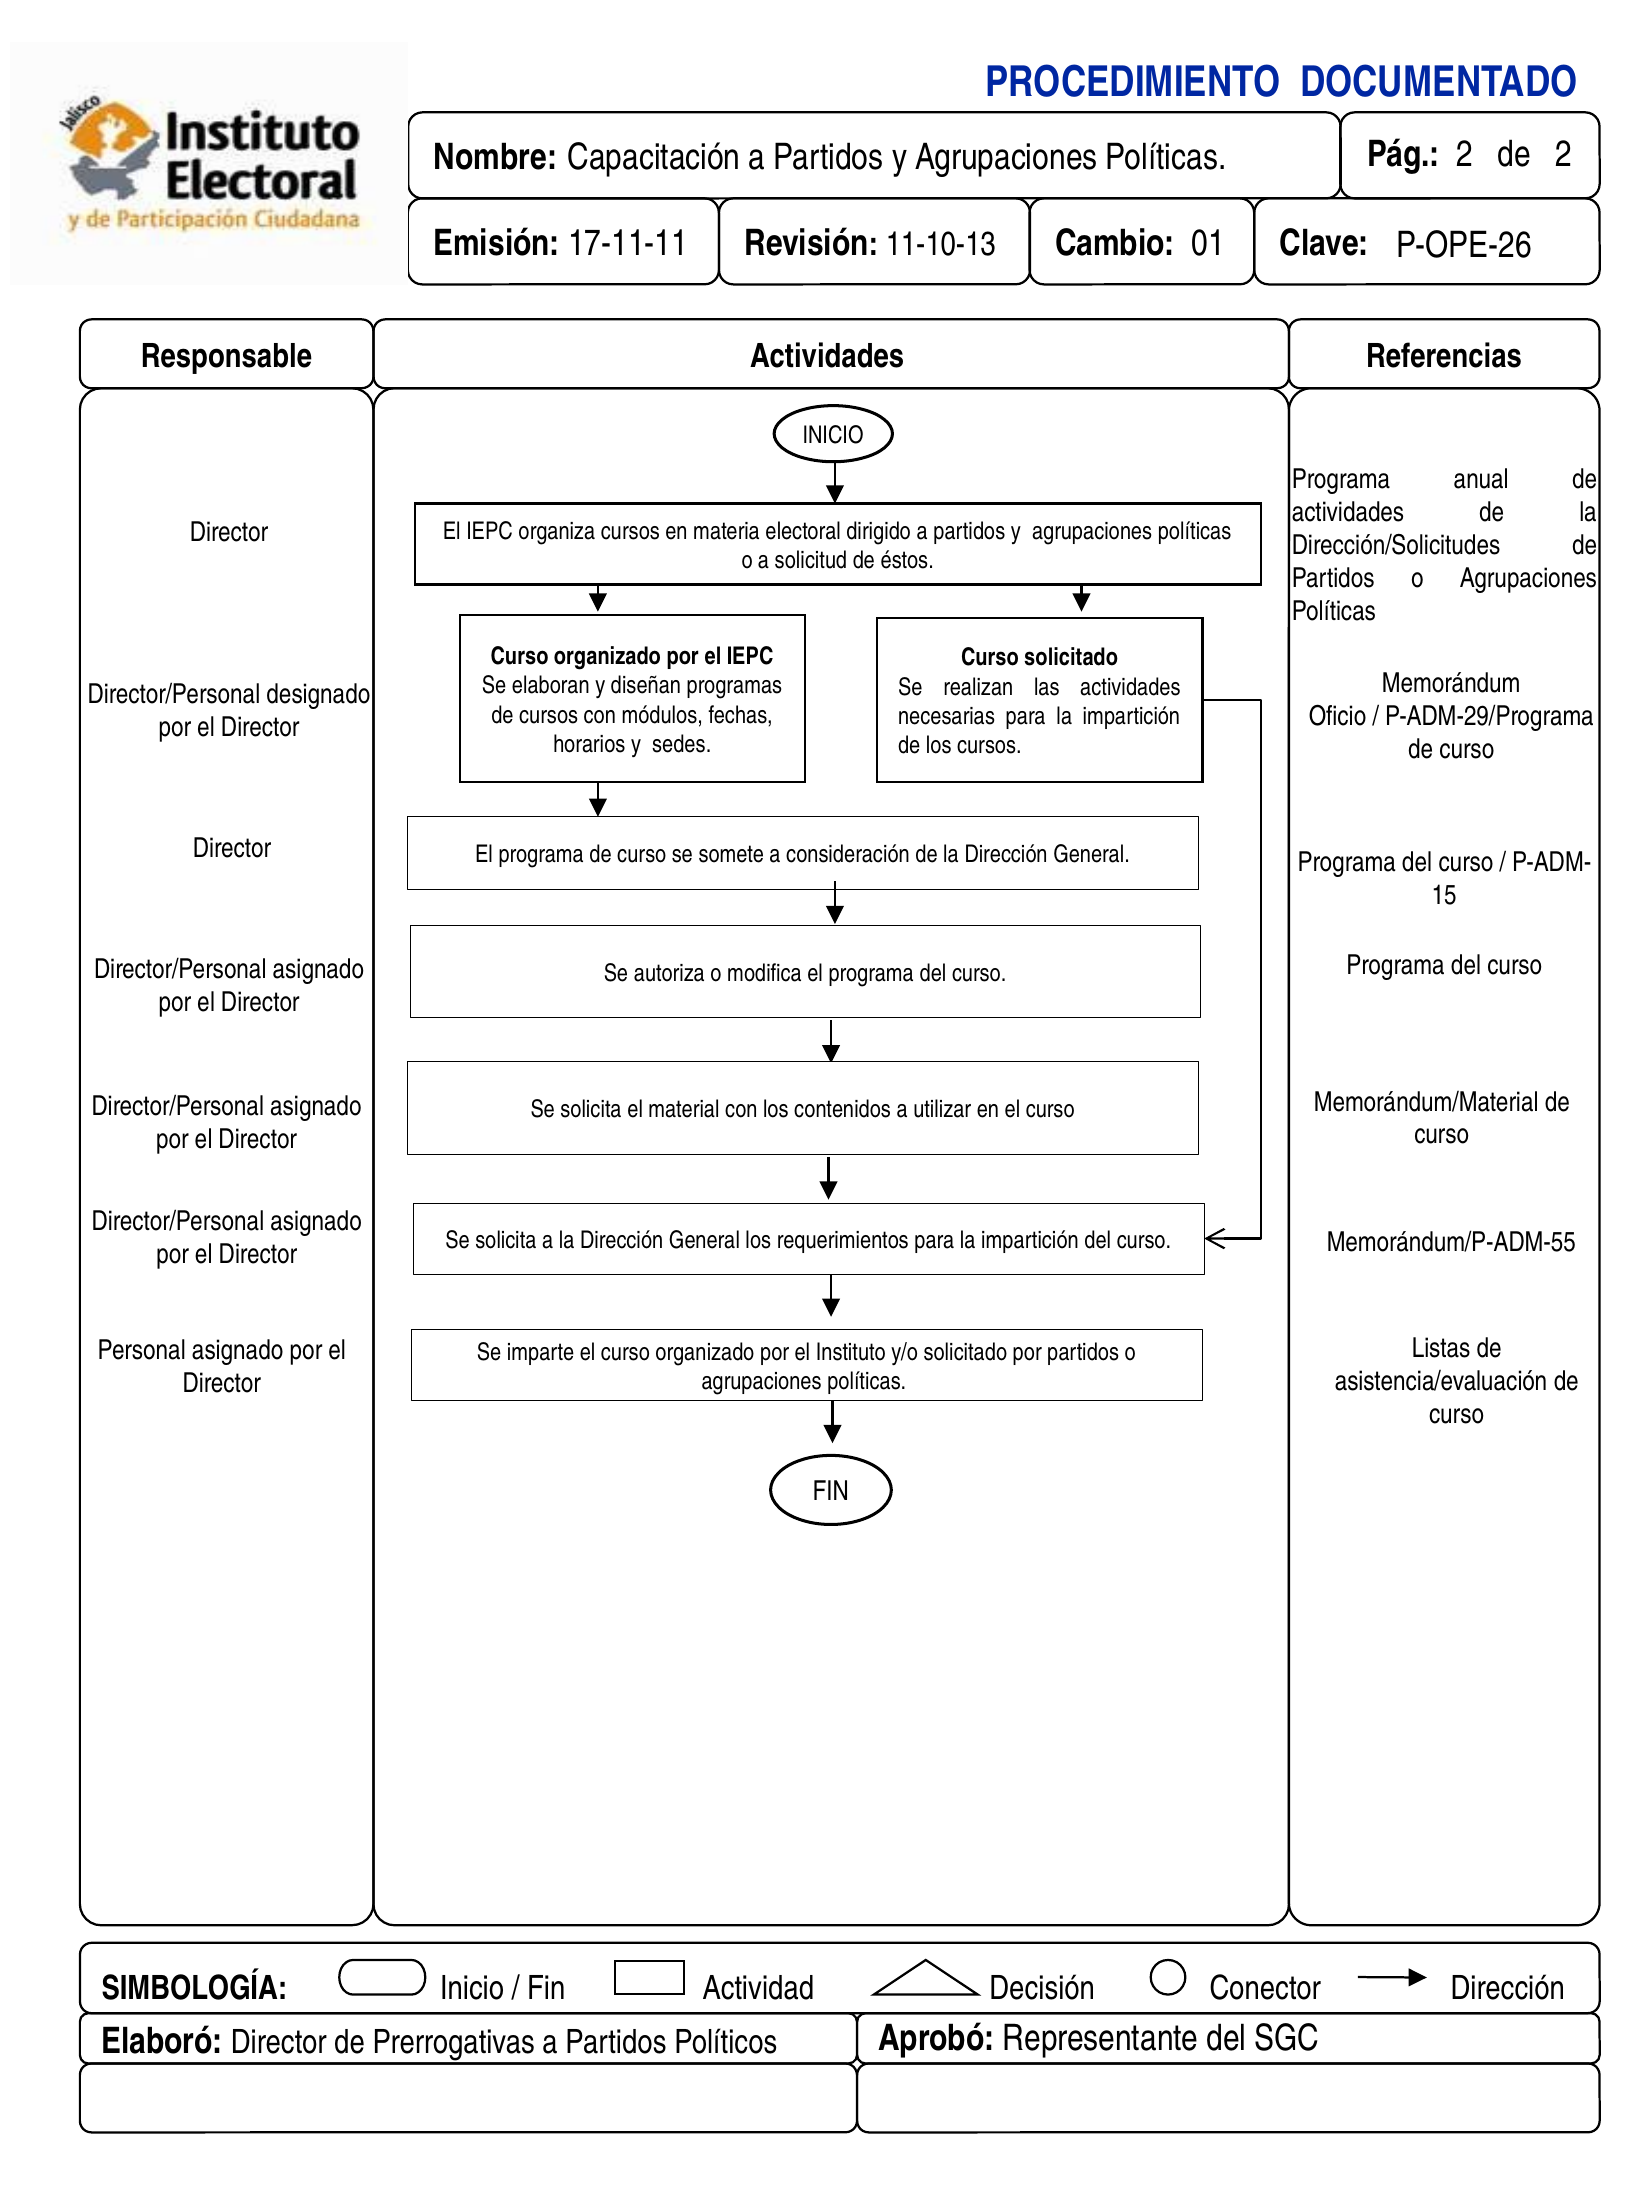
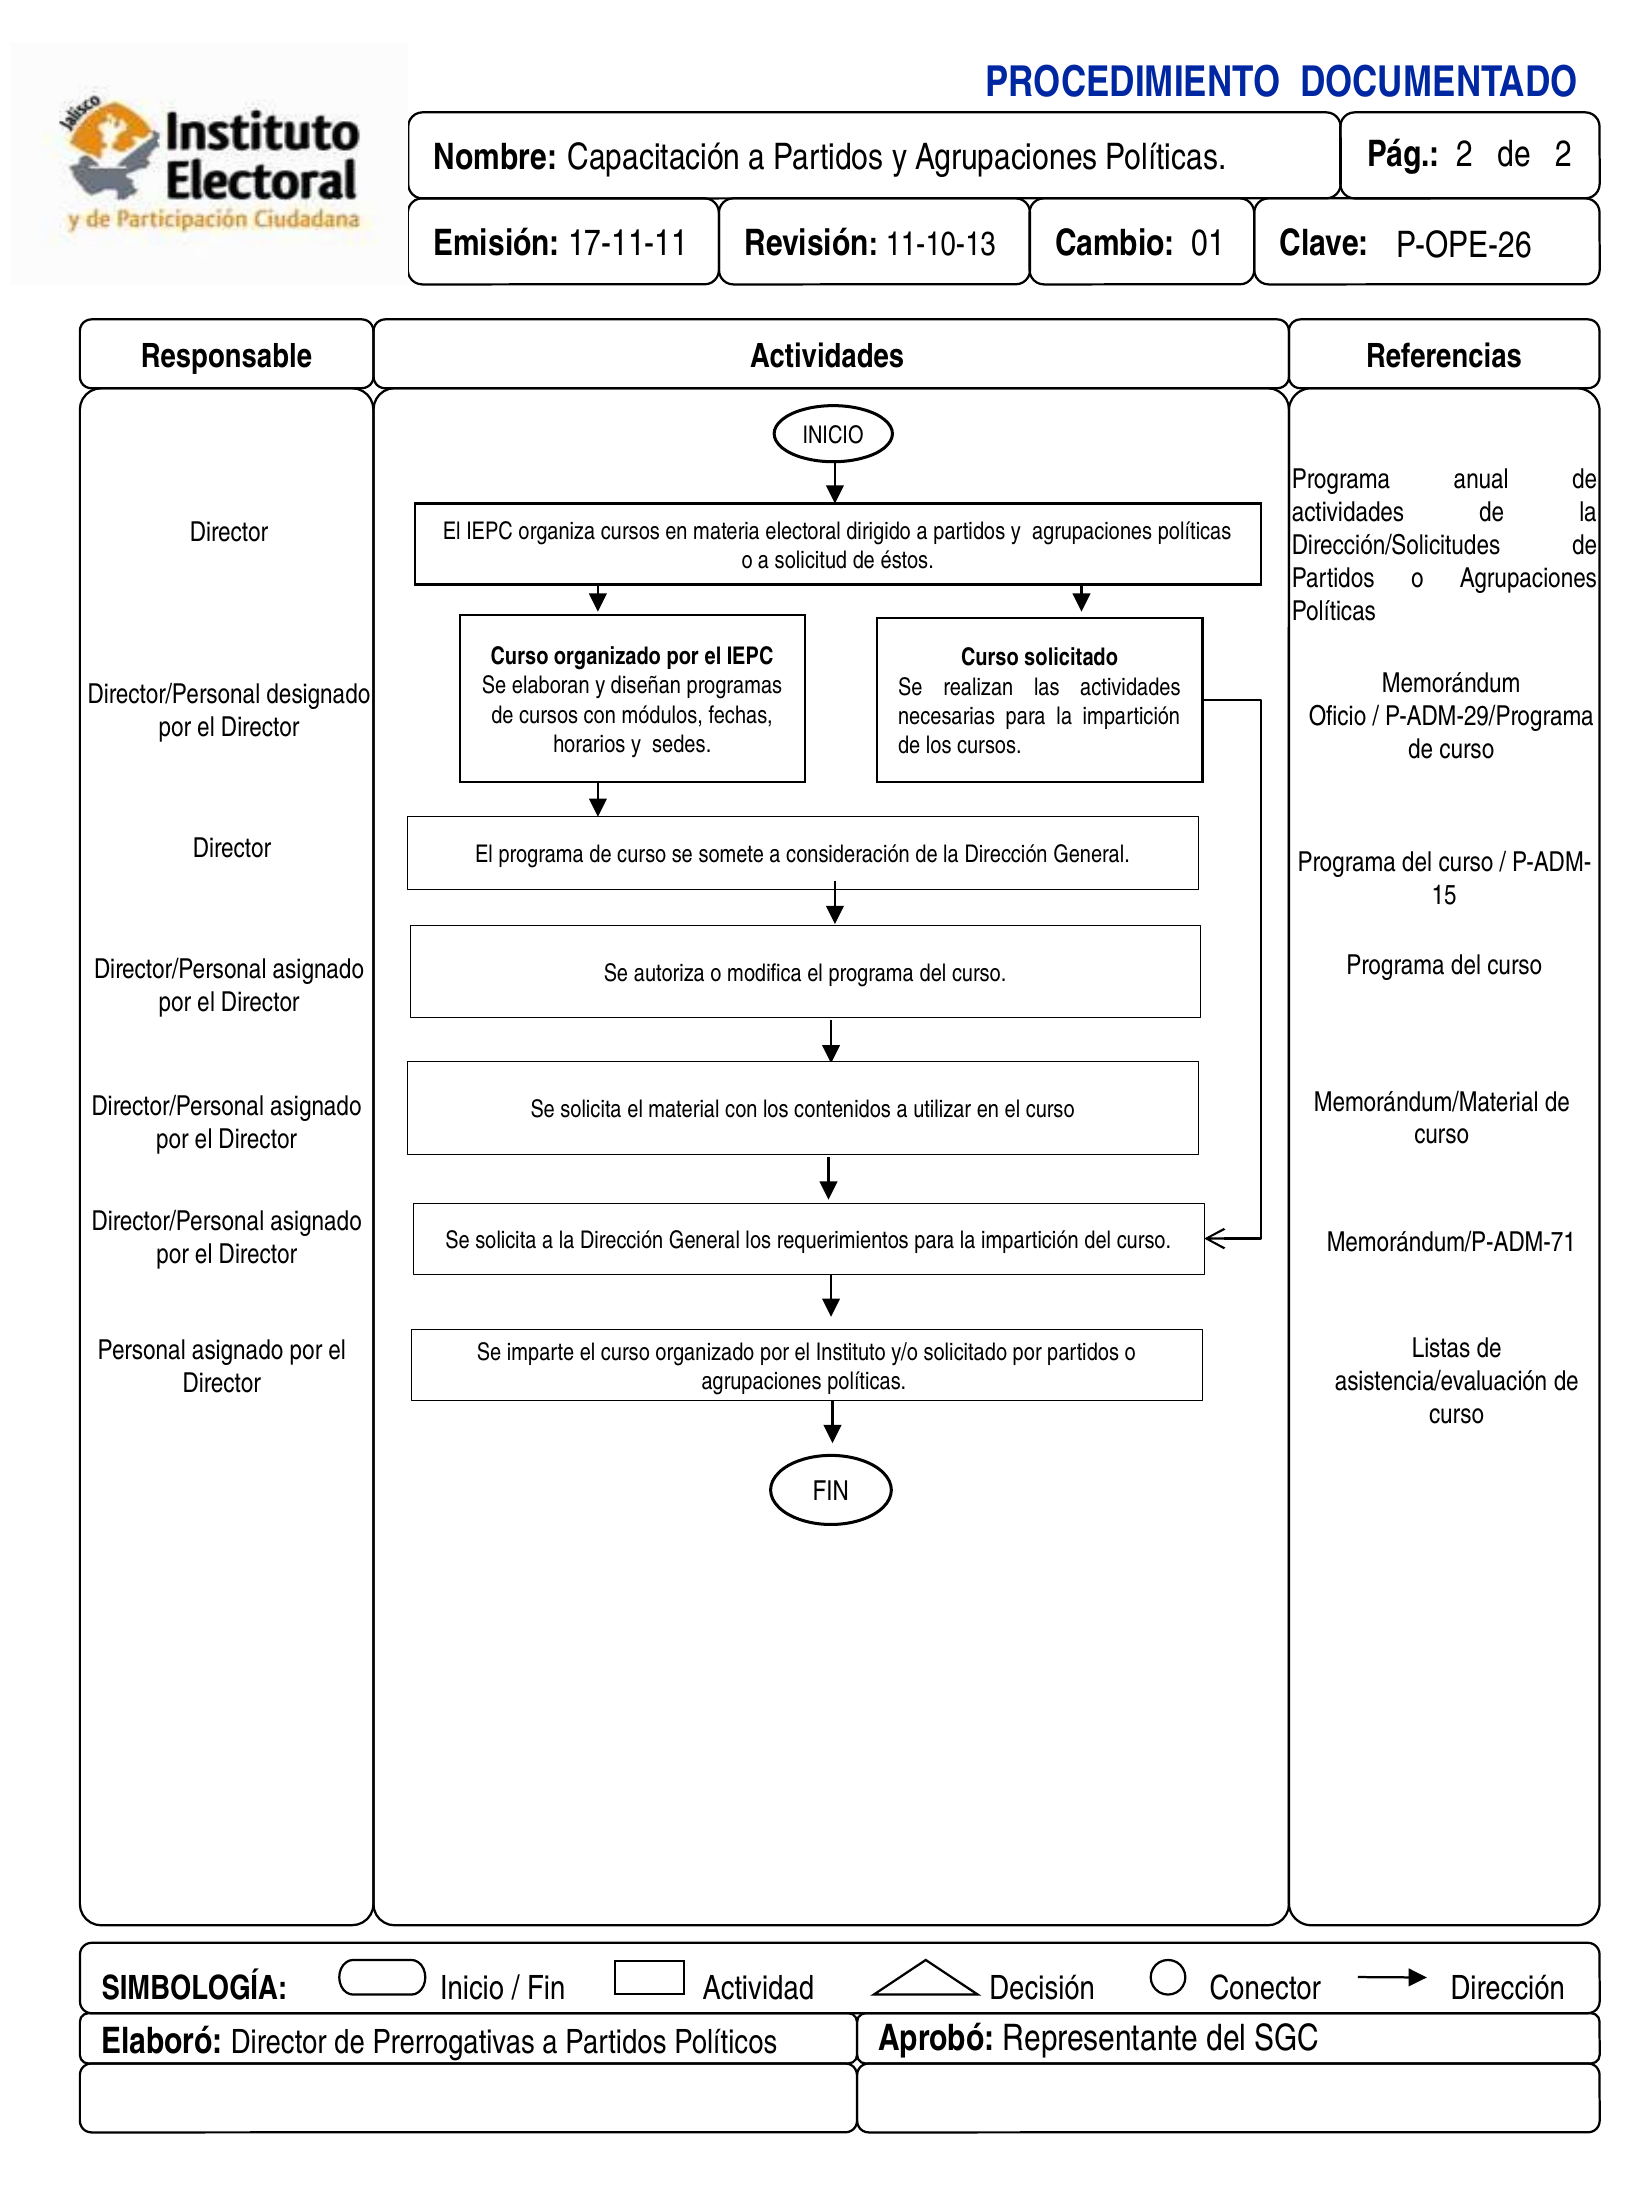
Memorándum/P-ADM-55: Memorándum/P-ADM-55 -> Memorándum/P-ADM-71
